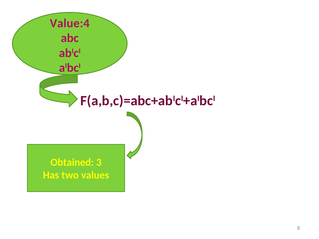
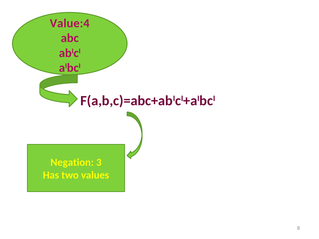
Obtained: Obtained -> Negation
